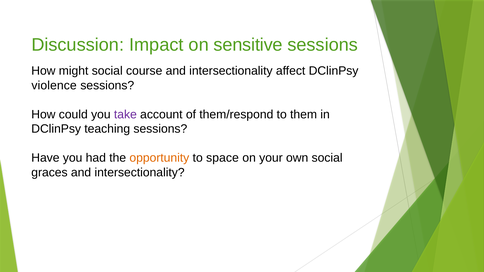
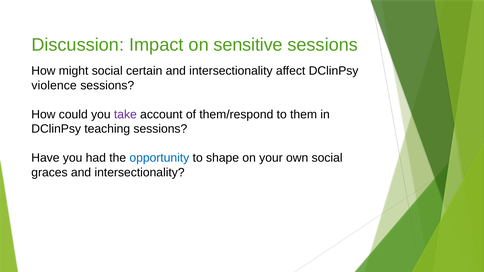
course: course -> certain
opportunity colour: orange -> blue
space: space -> shape
